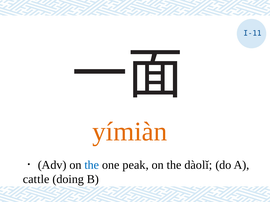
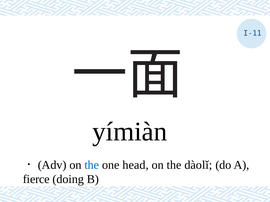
yímiàn colour: orange -> black
peak: peak -> head
cattle: cattle -> fierce
